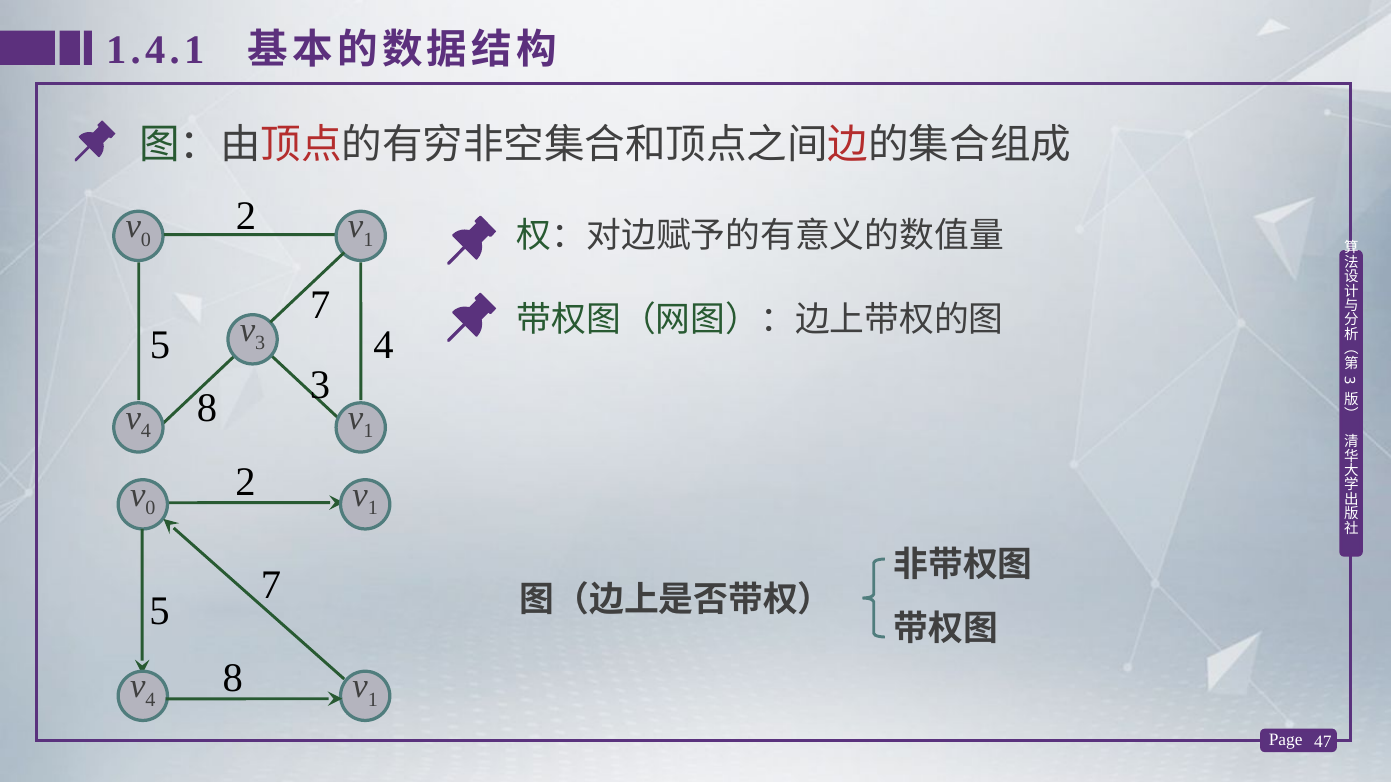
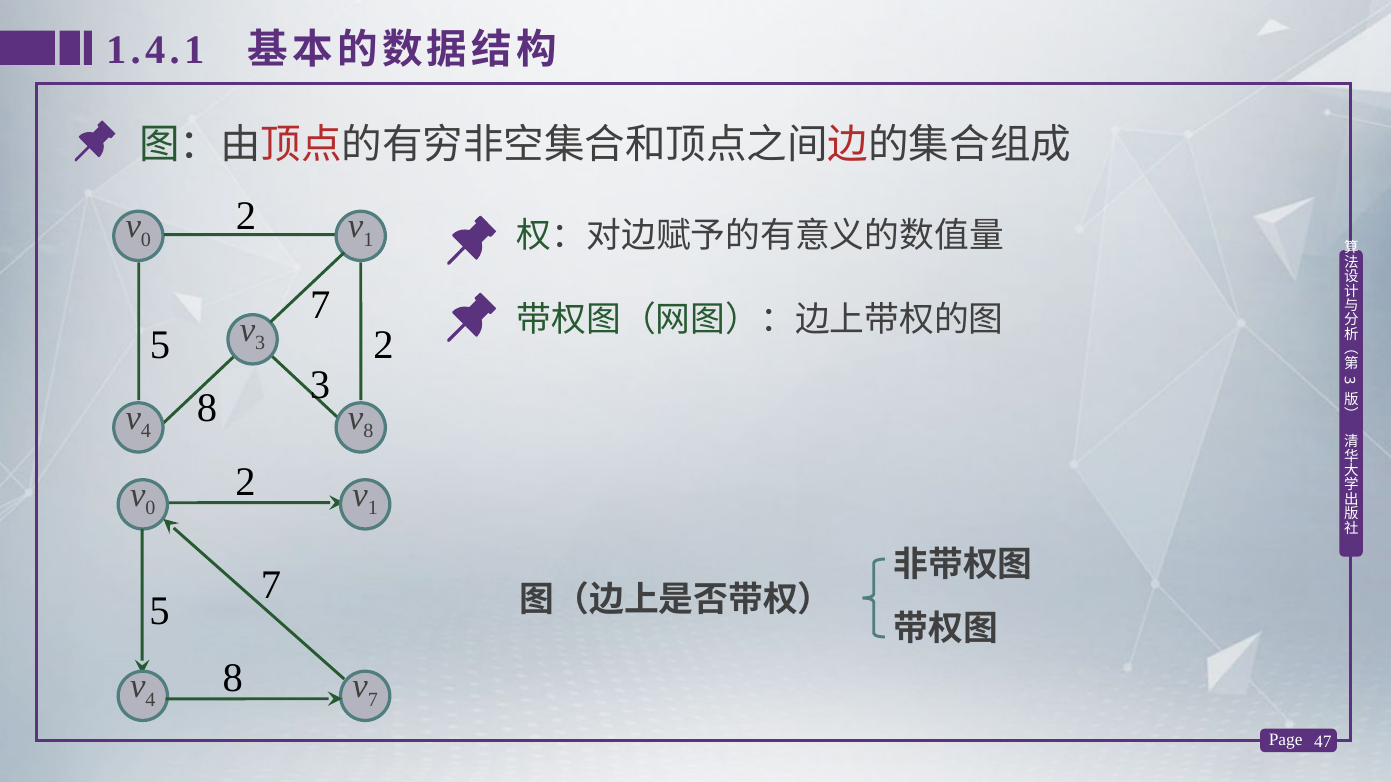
4 at (383, 345): 4 -> 2
1 at (368, 431): 1 -> 8
1 at (373, 700): 1 -> 7
